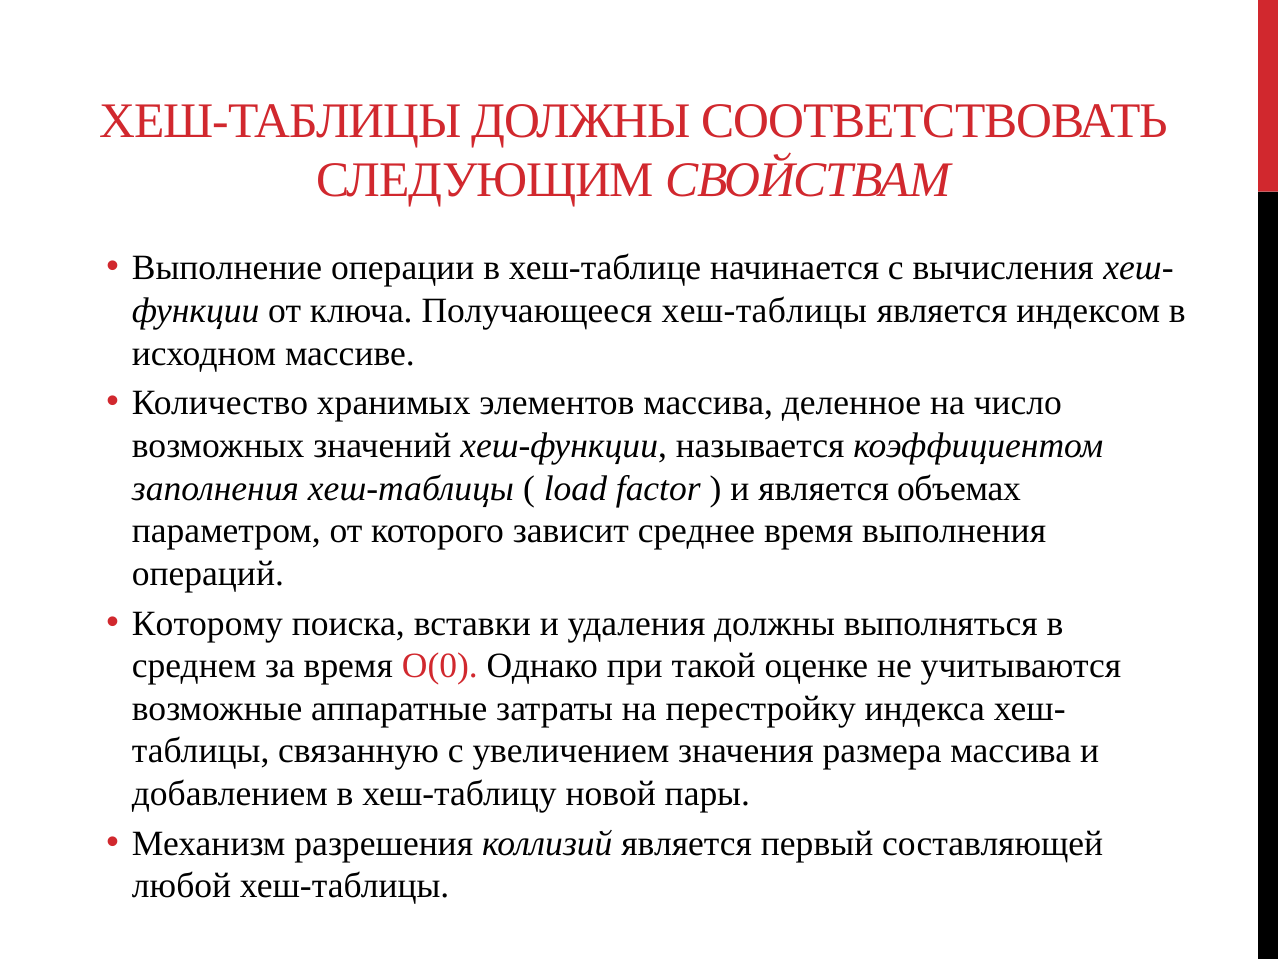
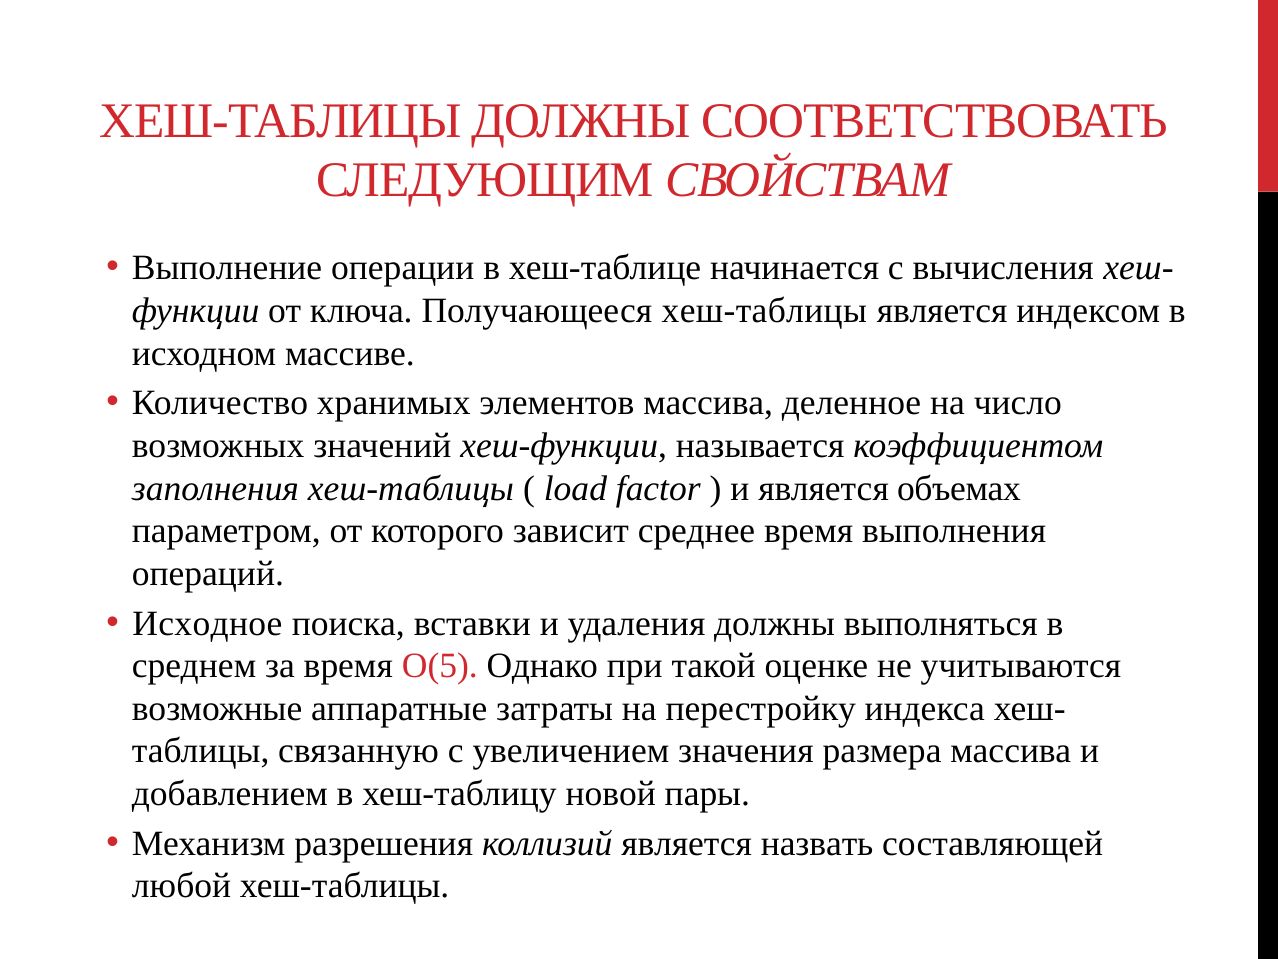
Которому: Которому -> Исходное
O(0: O(0 -> O(5
первый: первый -> назвать
